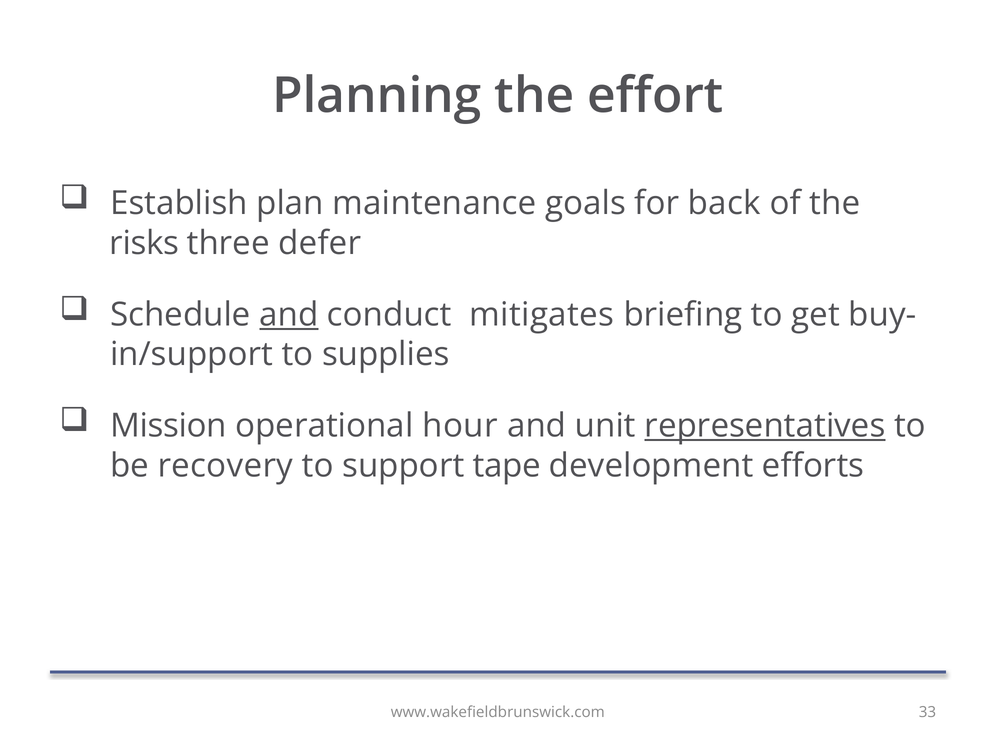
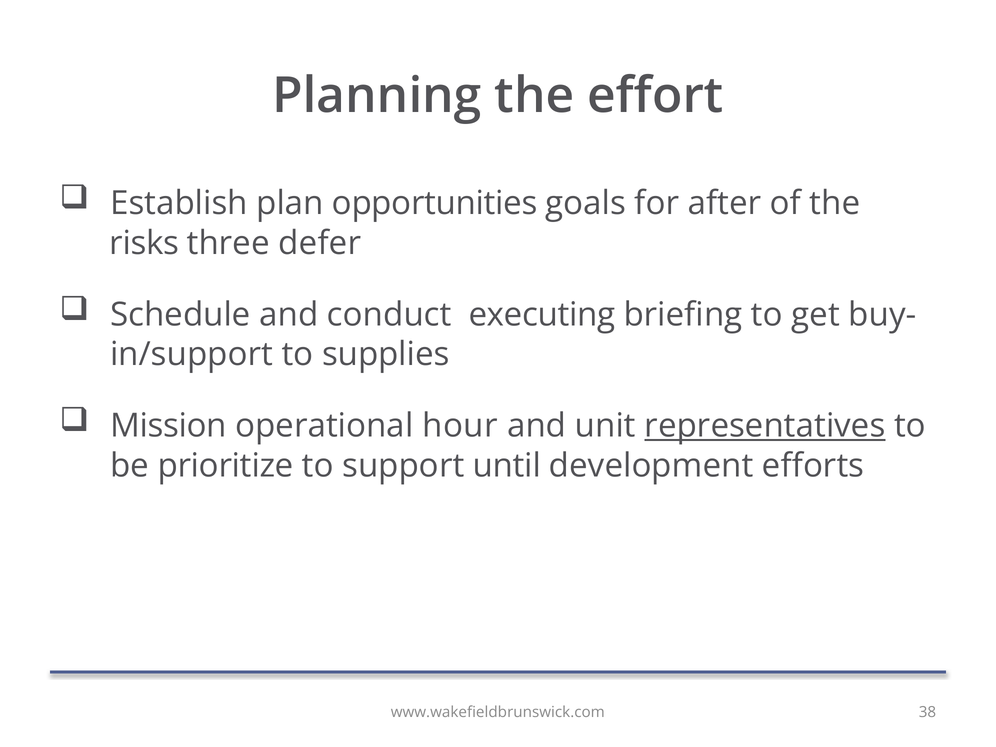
maintenance: maintenance -> opportunities
back: back -> after
and at (289, 315) underline: present -> none
mitigates: mitigates -> executing
recovery: recovery -> prioritize
tape: tape -> until
33: 33 -> 38
